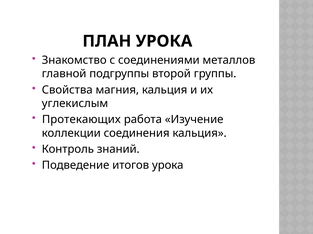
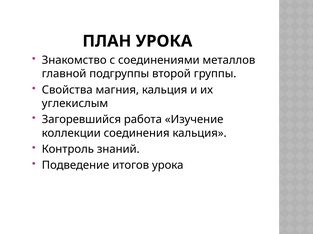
Протекающих: Протекающих -> Загоревшийся
